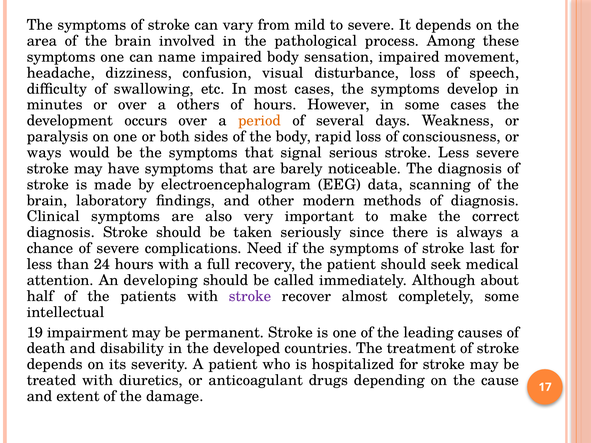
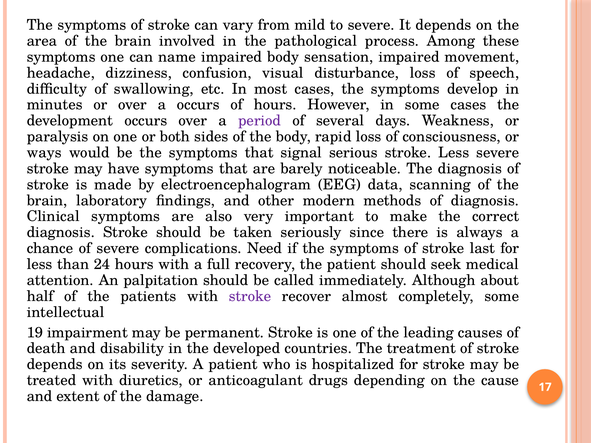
a others: others -> occurs
period colour: orange -> purple
developing: developing -> palpitation
